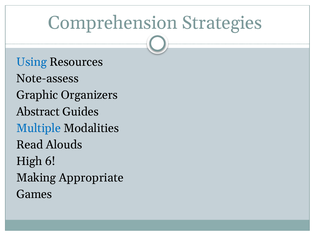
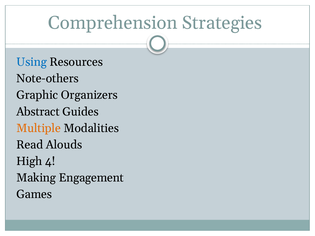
Note-assess: Note-assess -> Note-others
Multiple colour: blue -> orange
6: 6 -> 4
Appropriate: Appropriate -> Engagement
